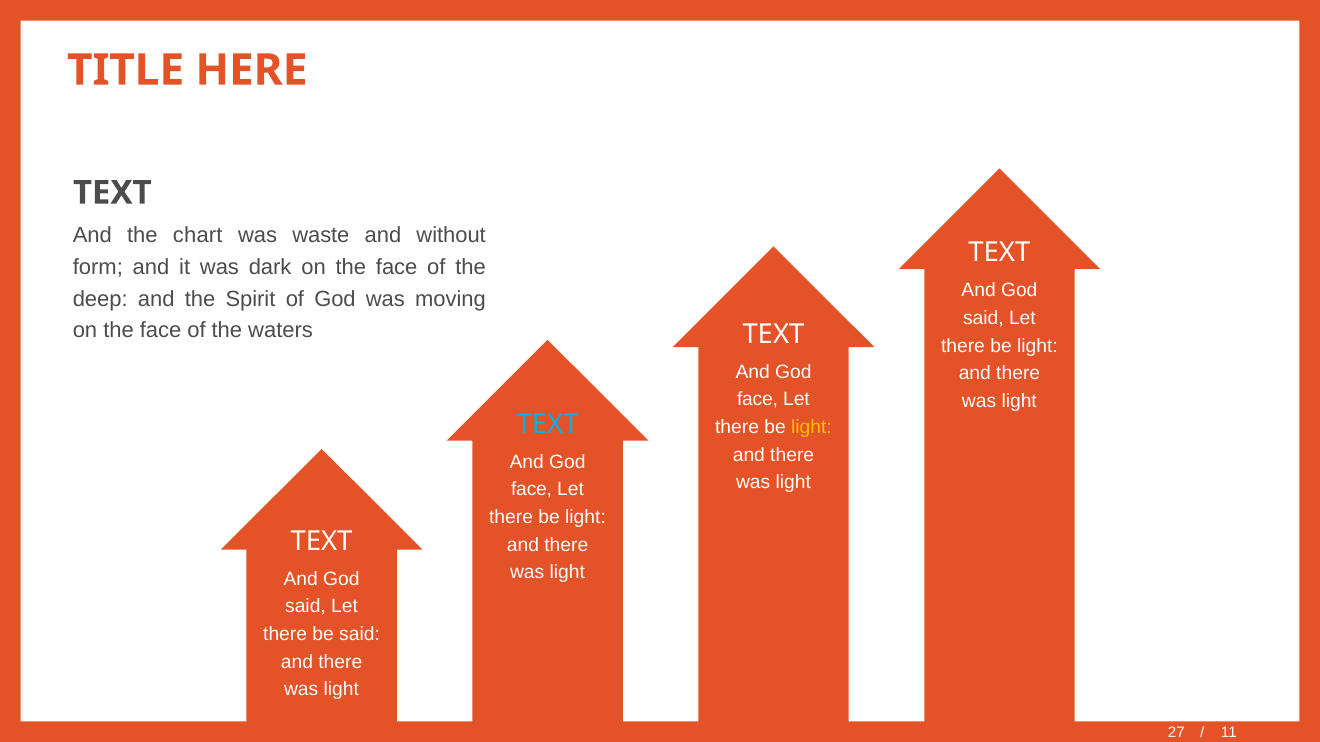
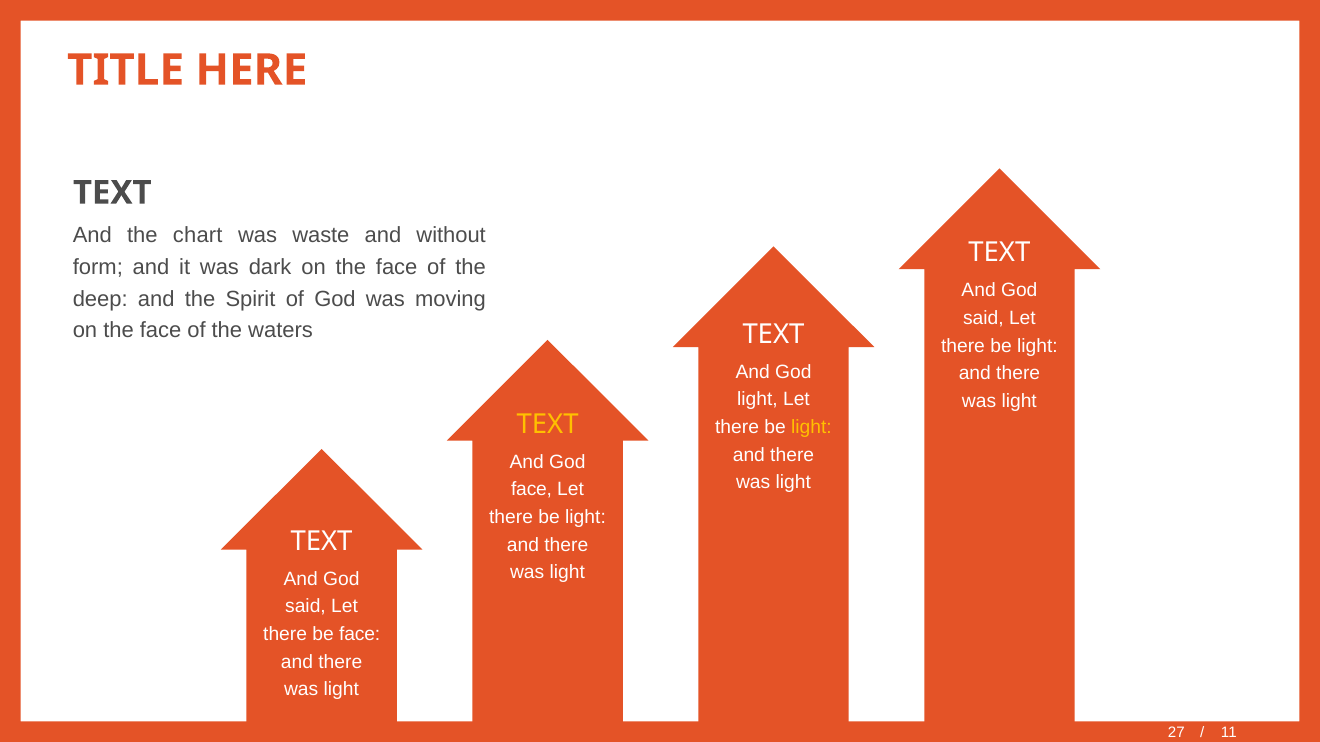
face at (758, 400): face -> light
TEXT at (548, 425) colour: light blue -> yellow
be said: said -> face
